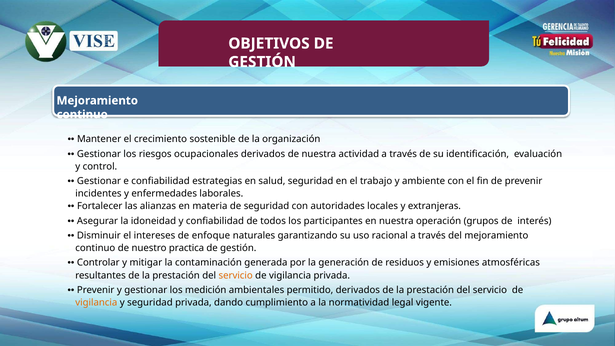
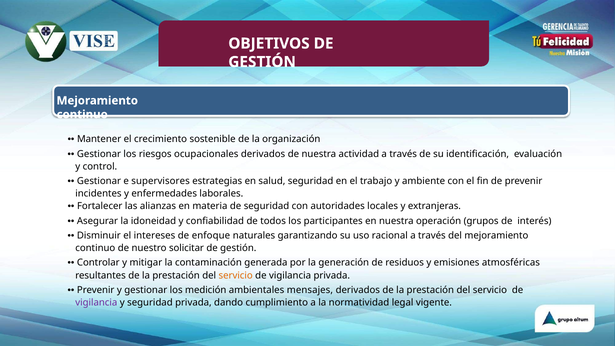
e confiabilidad: confiabilidad -> supervisores
practica: practica -> solicitar
permitido: permitido -> mensajes
vigilancia at (96, 303) colour: orange -> purple
